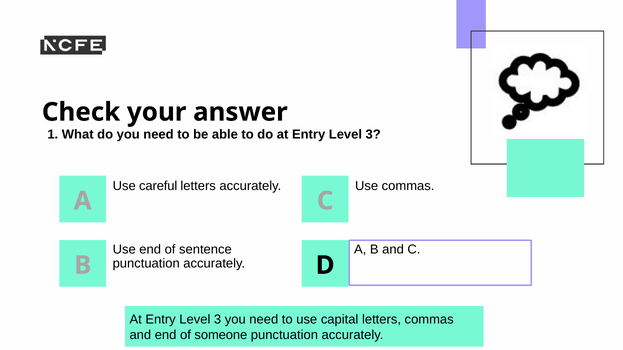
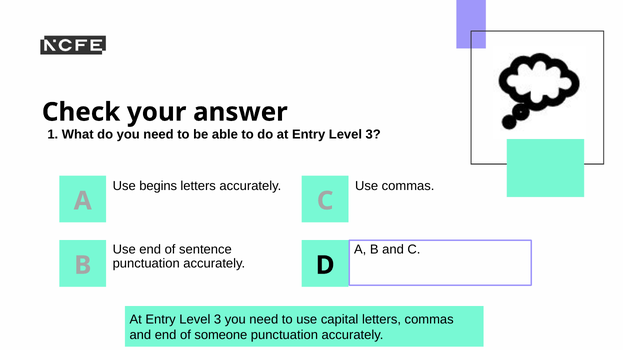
careful: careful -> begins
